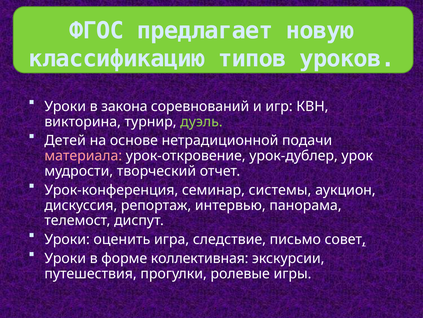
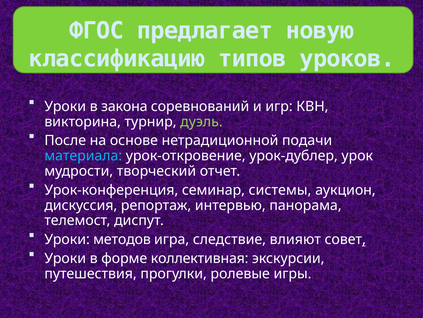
Детей: Детей -> После
материала colour: pink -> light blue
оценить: оценить -> методов
письмо: письмо -> влияют
